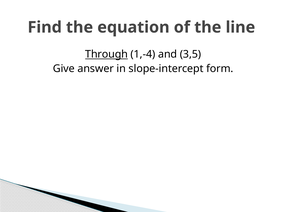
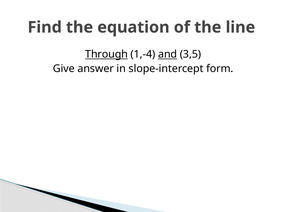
and underline: none -> present
